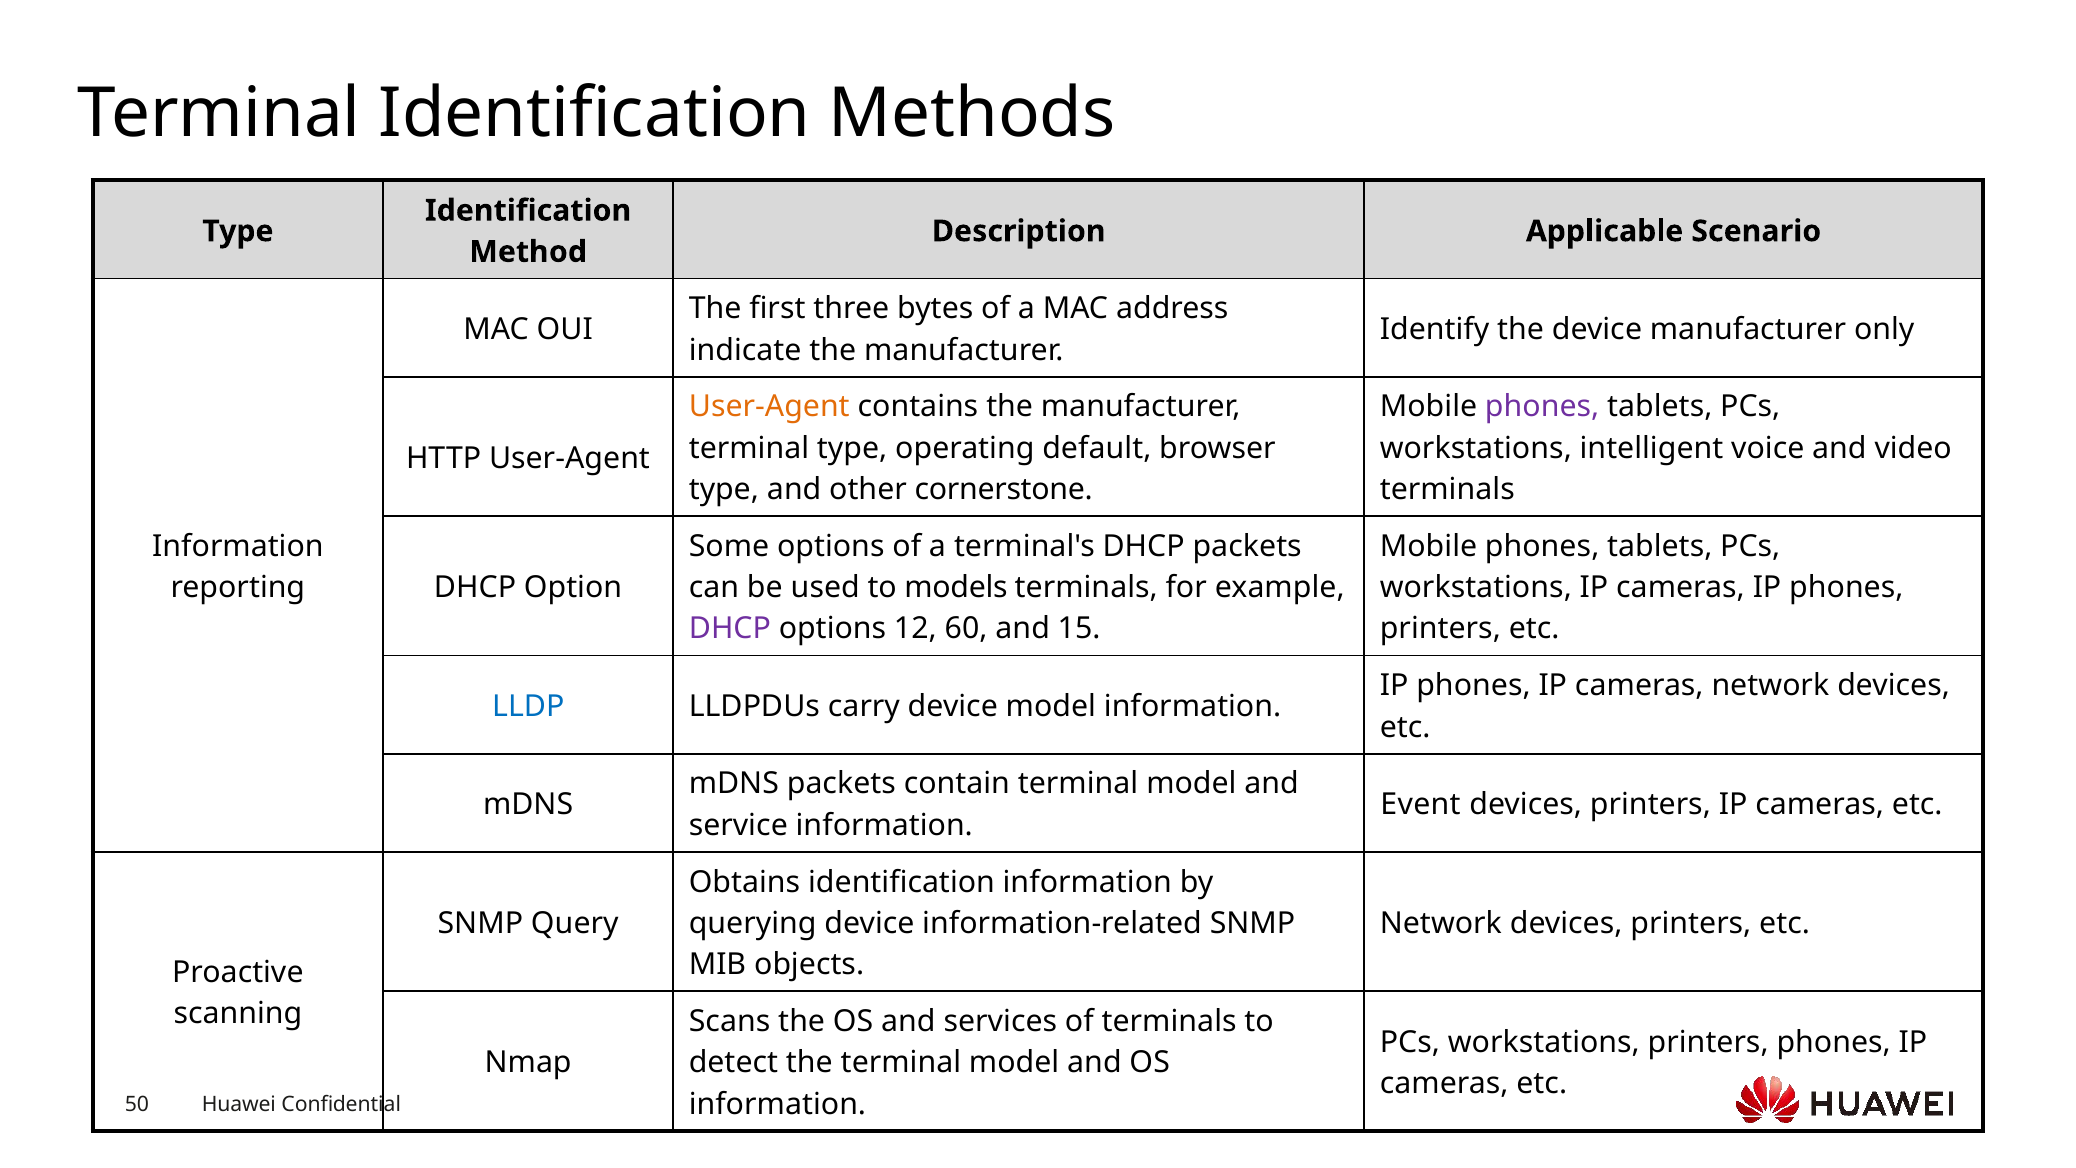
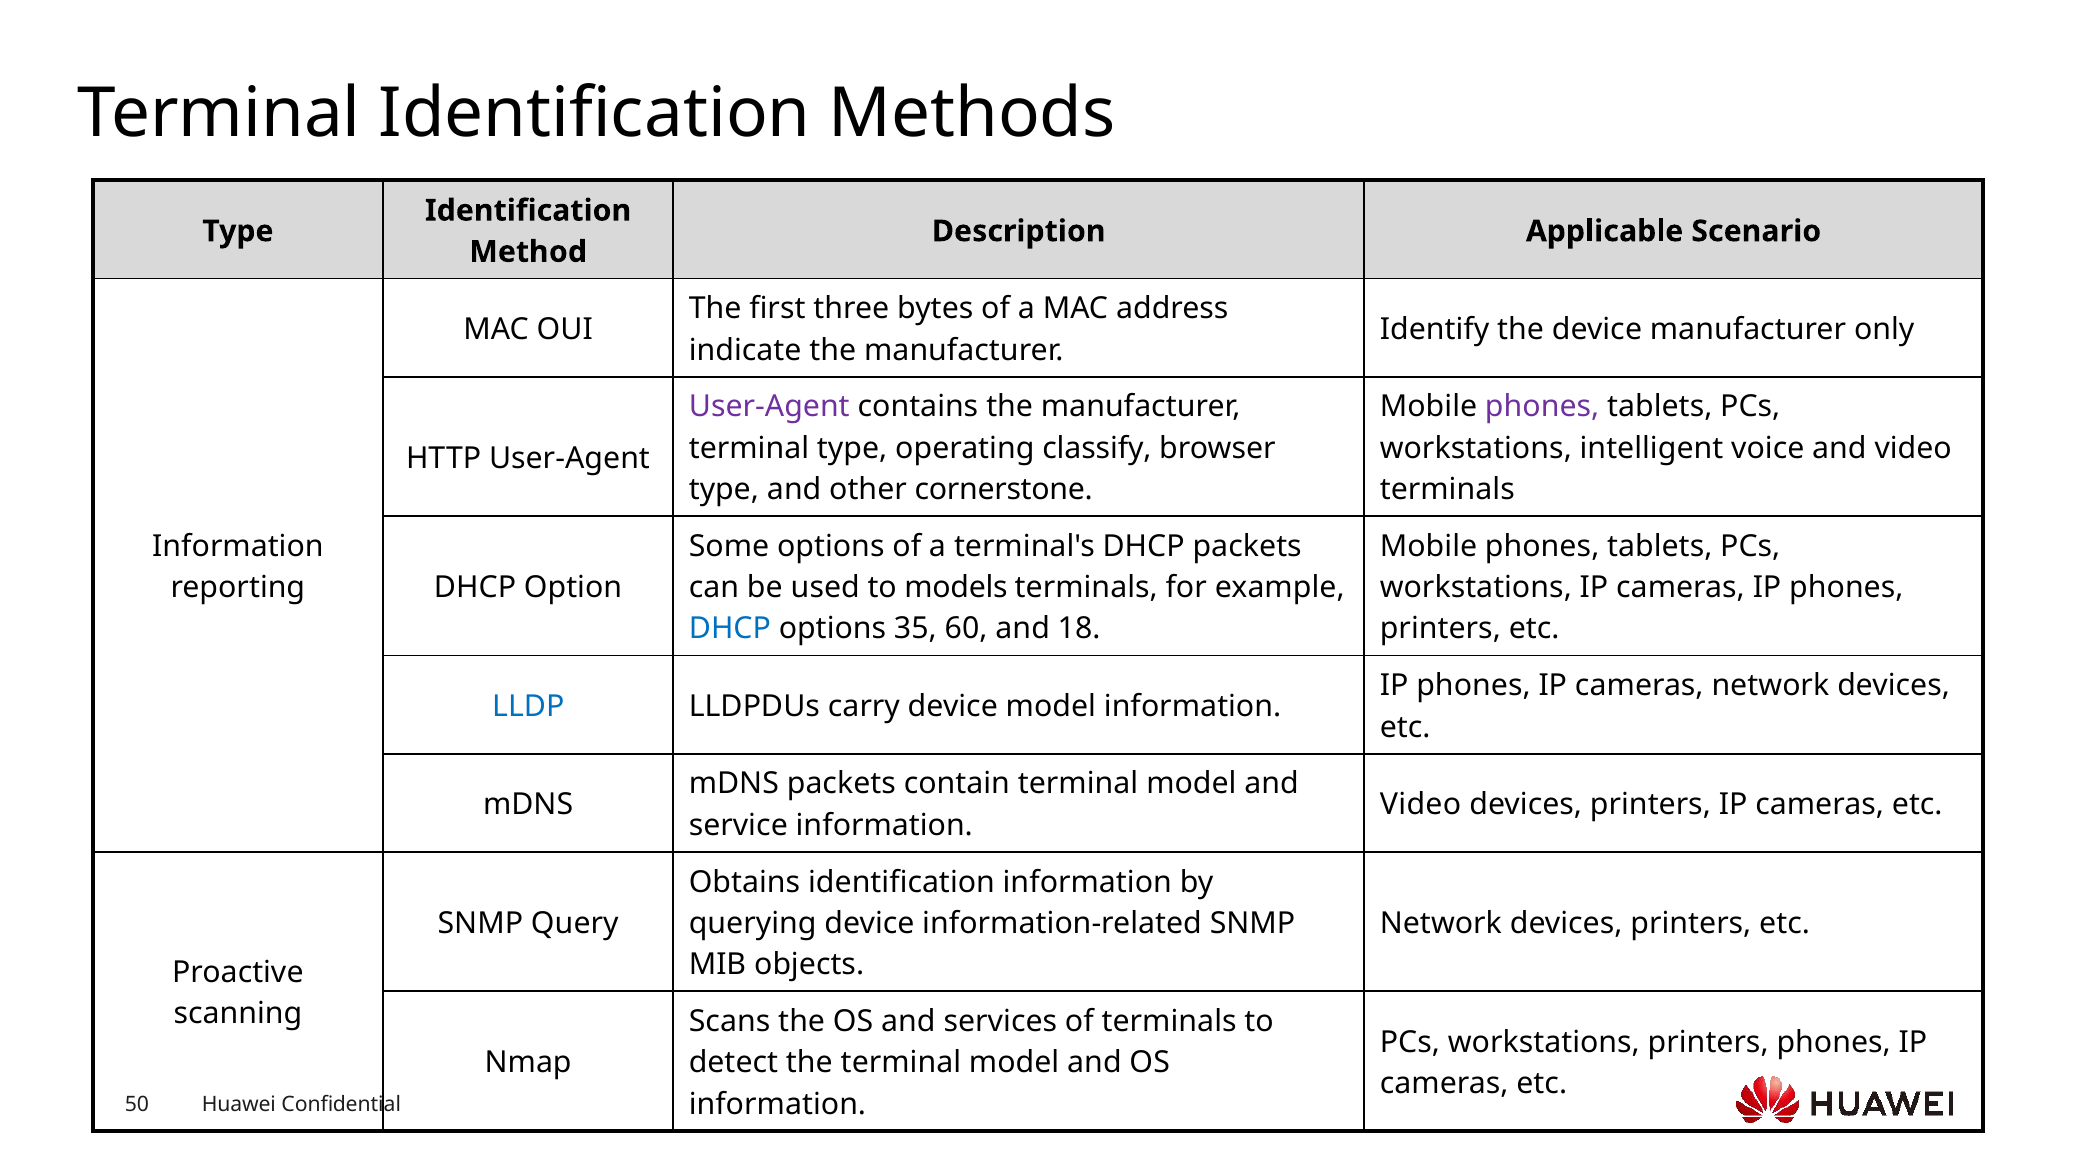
User-Agent at (769, 407) colour: orange -> purple
default: default -> classify
DHCP at (730, 629) colour: purple -> blue
12: 12 -> 35
15: 15 -> 18
Event at (1421, 804): Event -> Video
